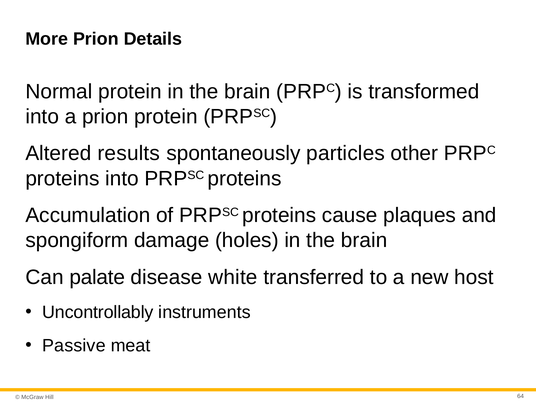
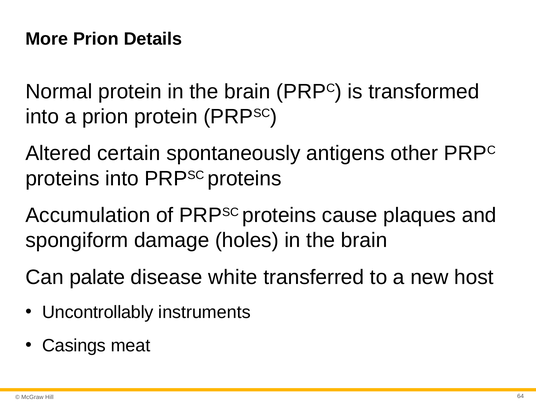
results: results -> certain
particles: particles -> antigens
Passive: Passive -> Casings
